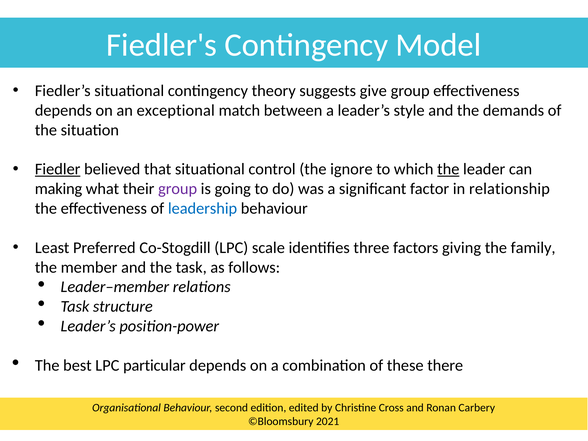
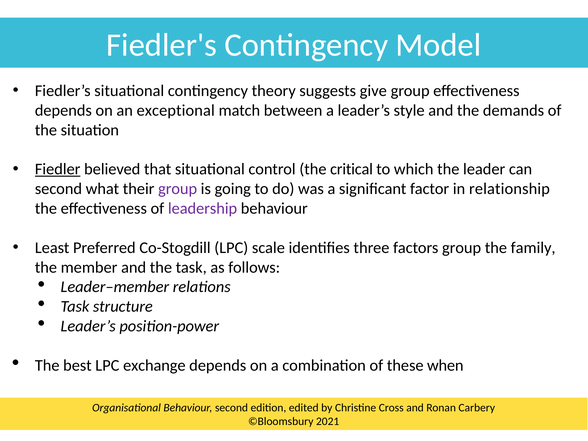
ignore: ignore -> critical
the at (448, 169) underline: present -> none
making at (59, 189): making -> second
leadership colour: blue -> purple
factors giving: giving -> group
particular: particular -> exchange
there: there -> when
